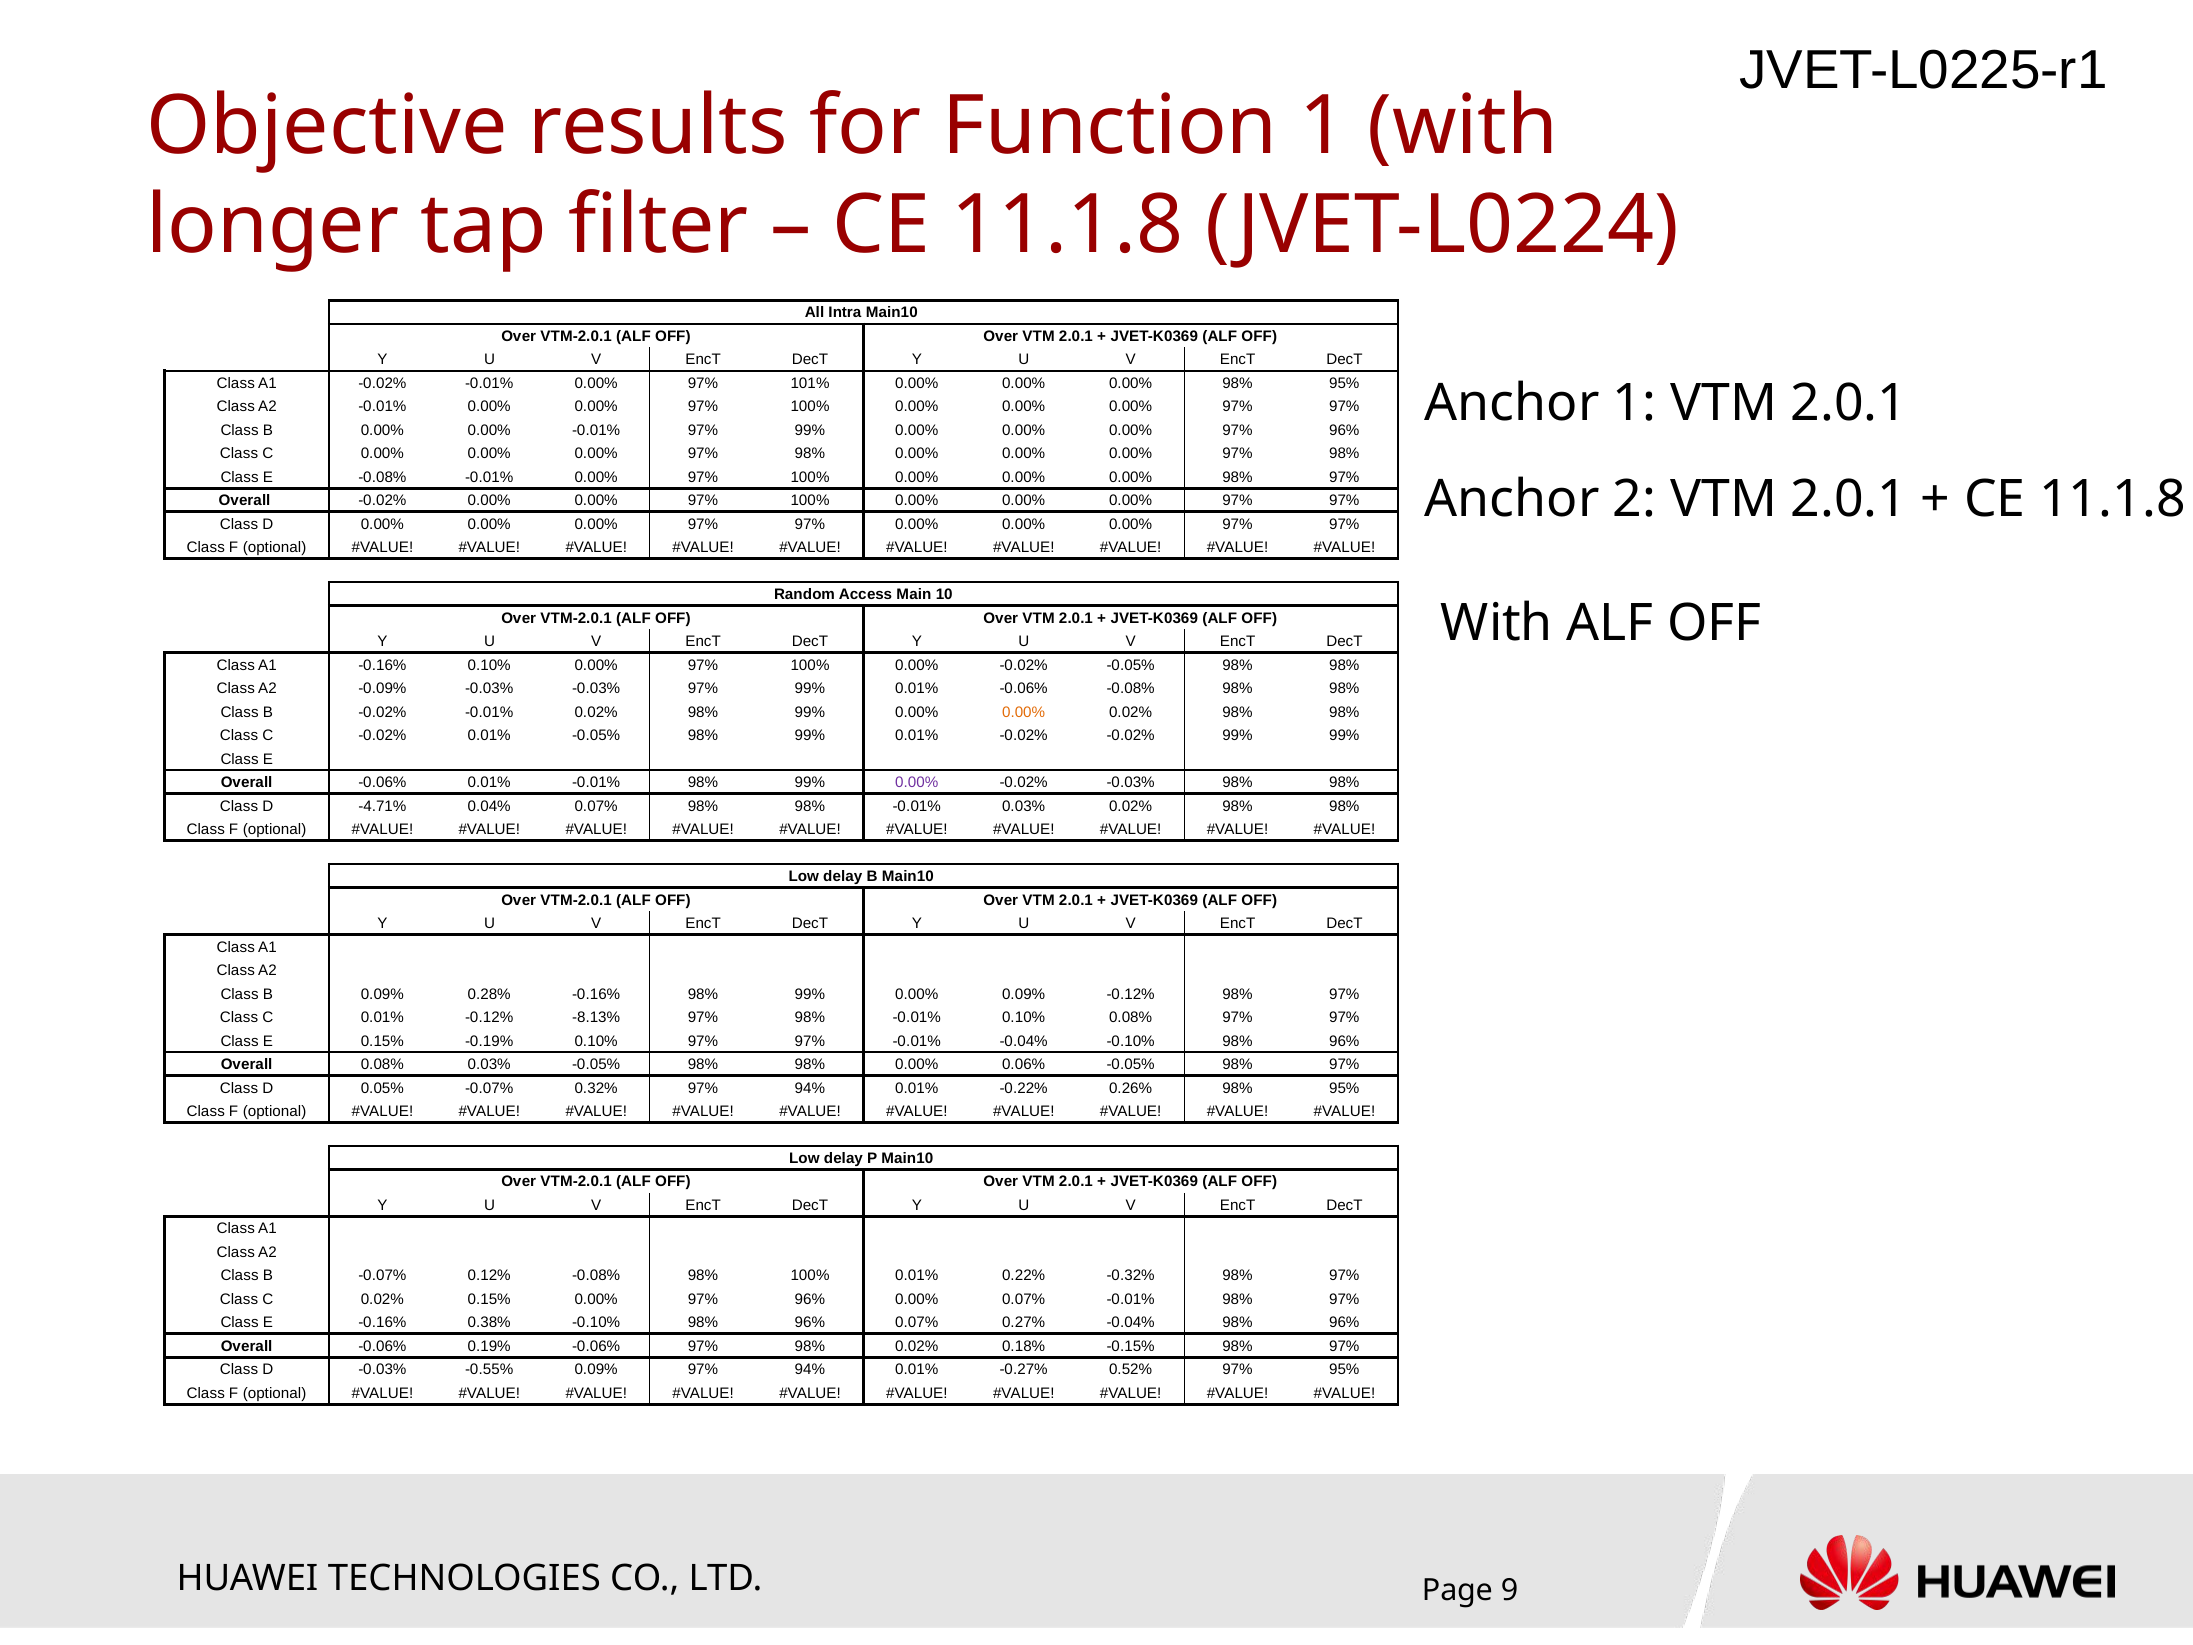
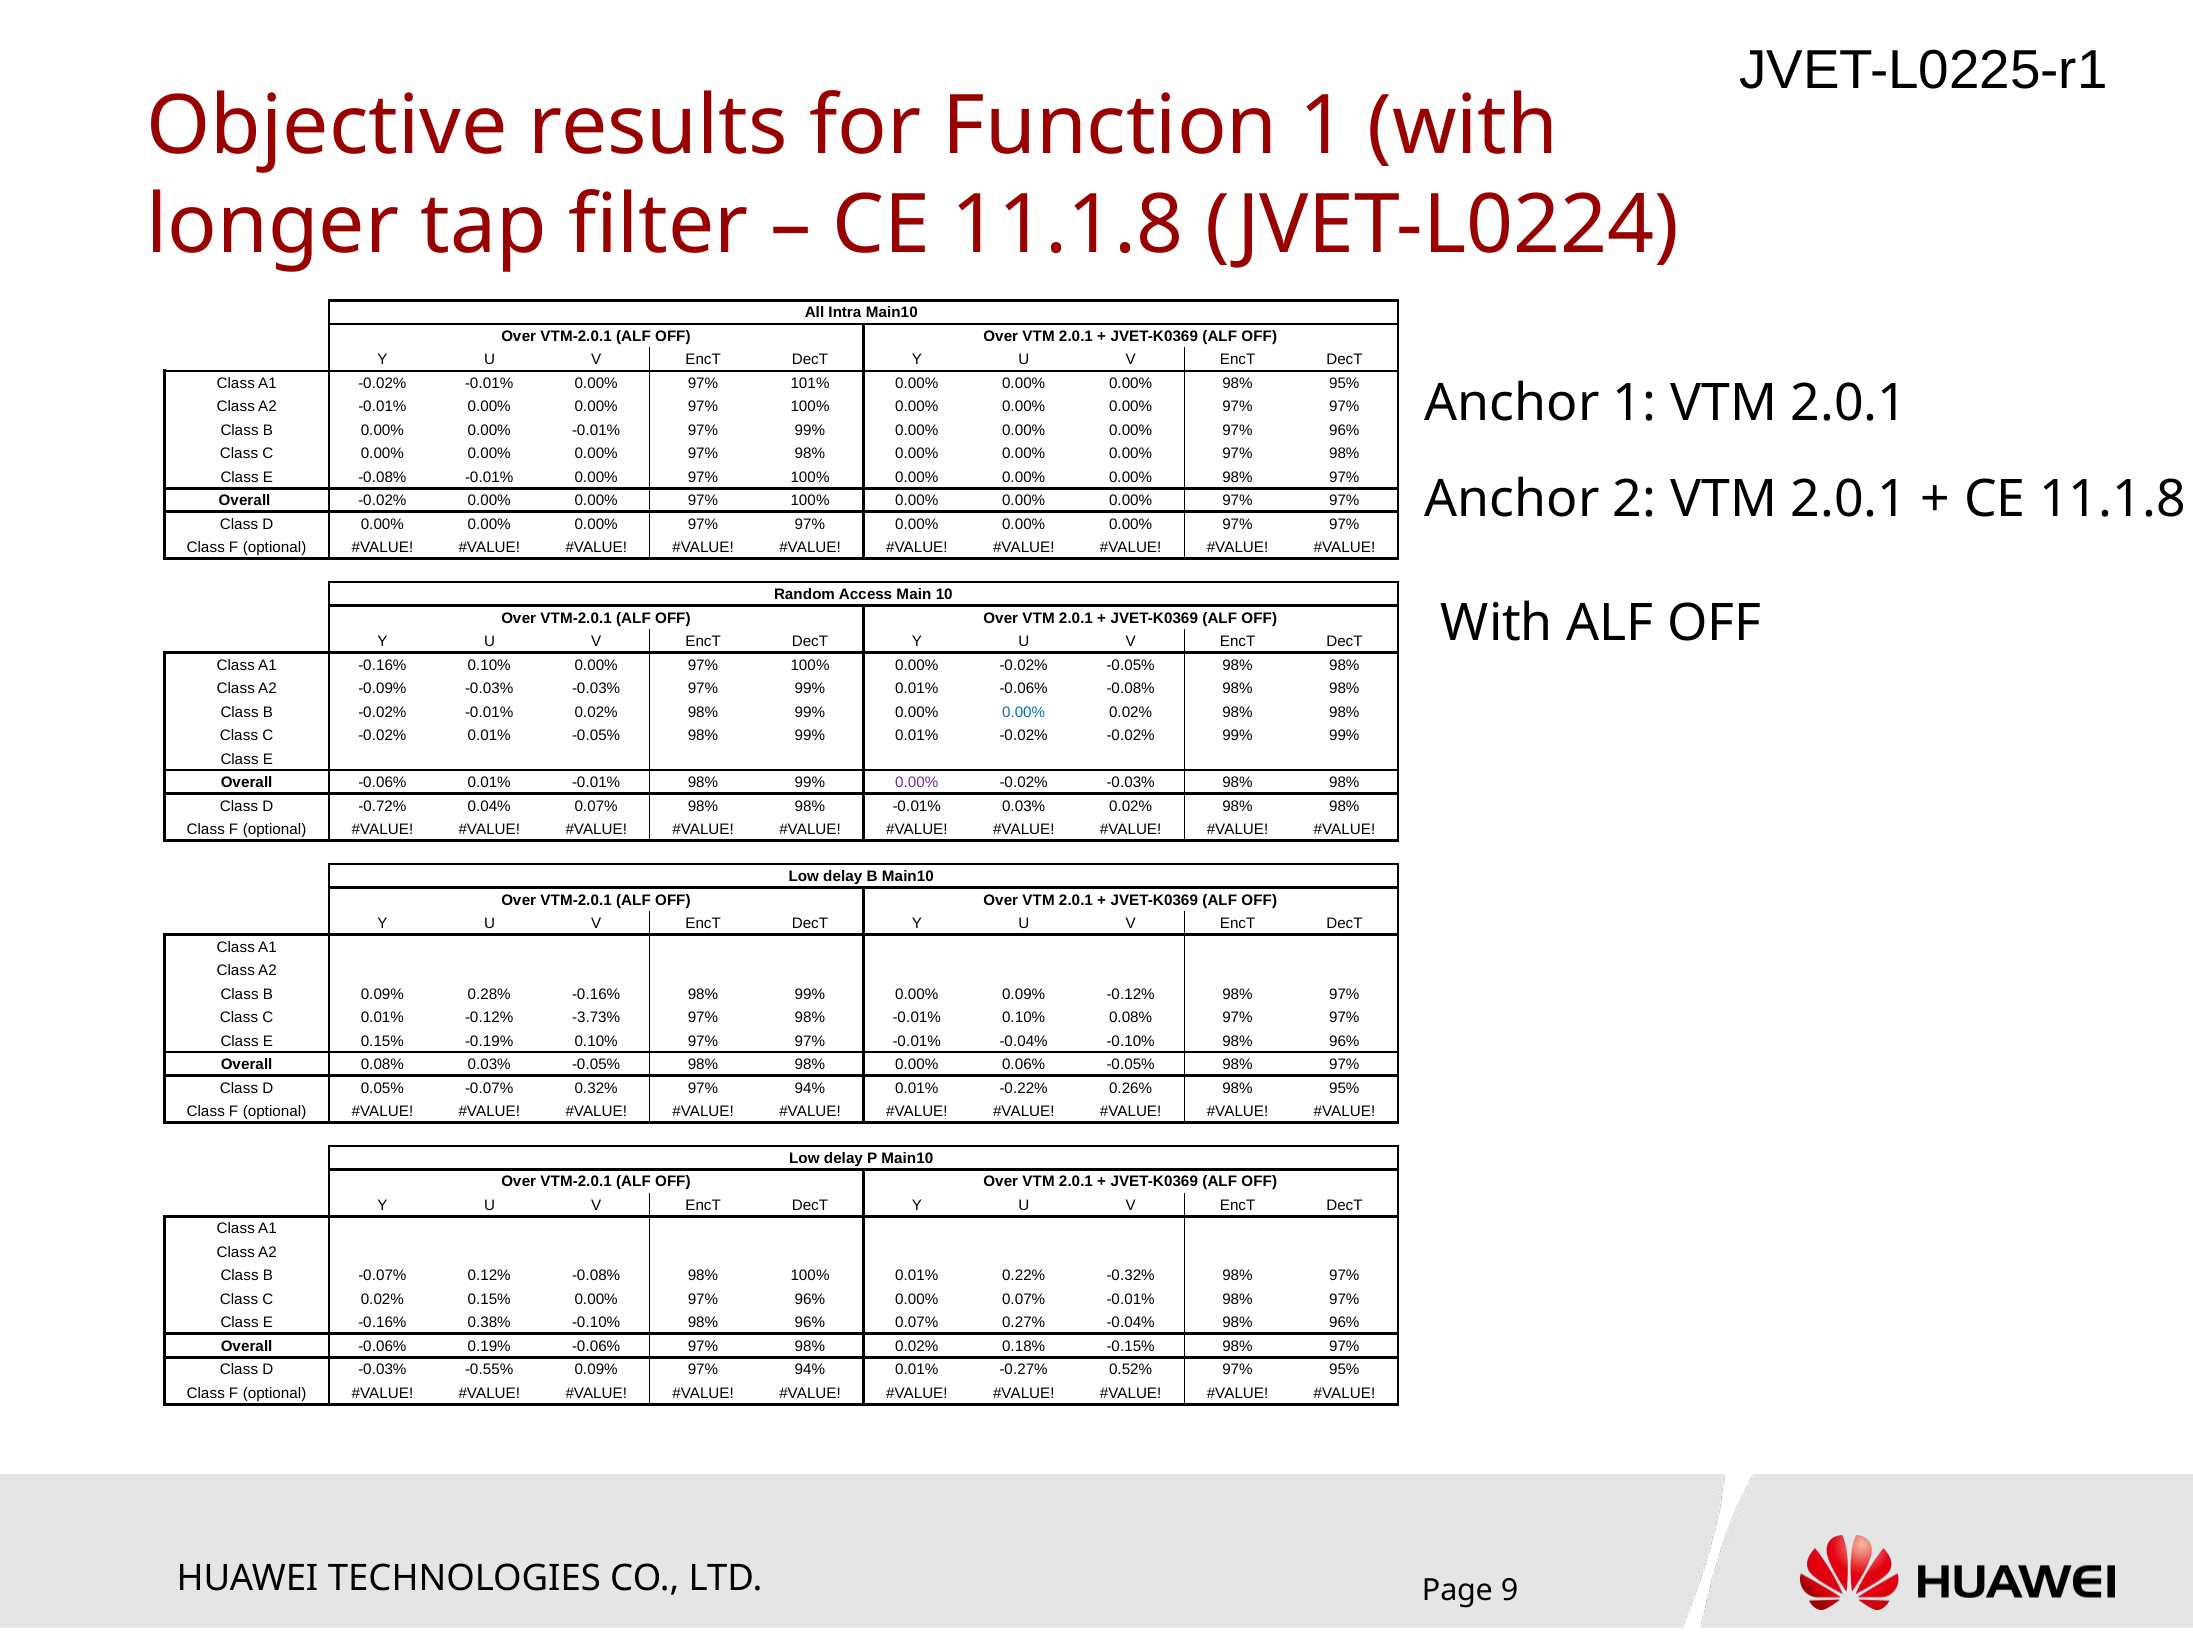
0.00% at (1024, 712) colour: orange -> blue
-4.71%: -4.71% -> -0.72%
-8.13%: -8.13% -> -3.73%
